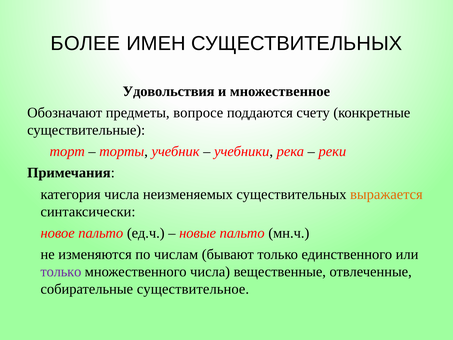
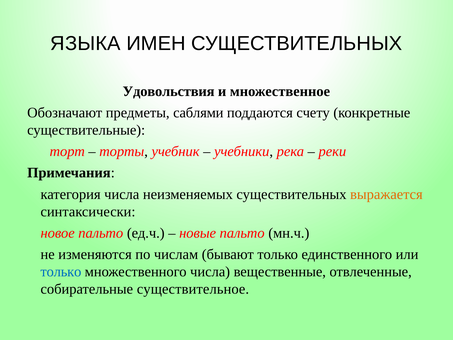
БОЛЕЕ: БОЛЕЕ -> ЯЗЫКА
вопросе: вопросе -> саблями
только at (61, 272) colour: purple -> blue
